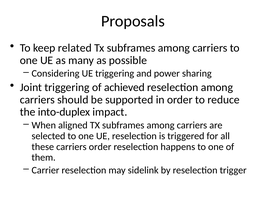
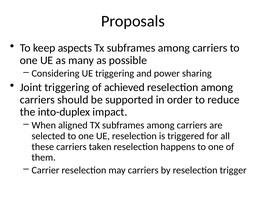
related: related -> aspects
carriers order: order -> taken
may sidelink: sidelink -> carriers
